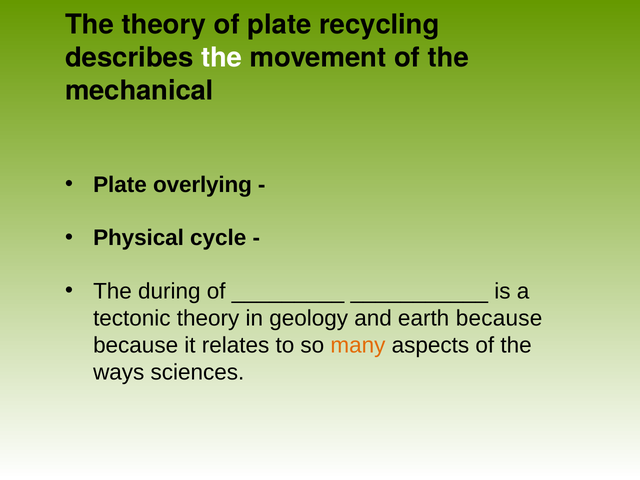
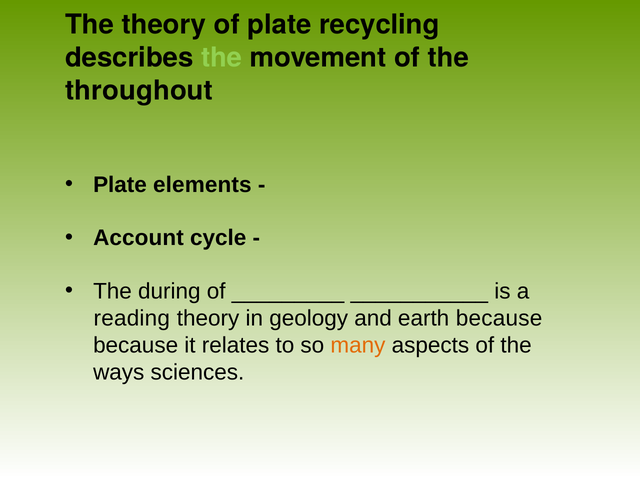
the at (222, 58) colour: white -> light green
mechanical: mechanical -> throughout
overlying: overlying -> elements
Physical: Physical -> Account
tectonic: tectonic -> reading
